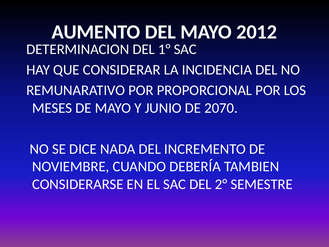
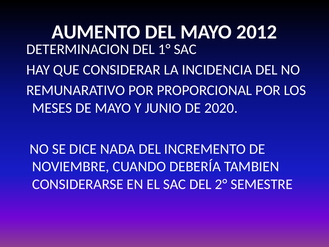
2070: 2070 -> 2020
